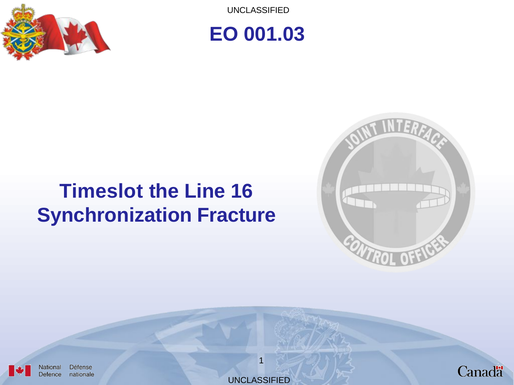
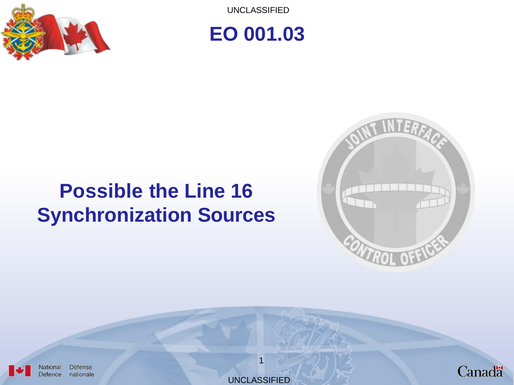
Timeslot: Timeslot -> Possible
Fracture: Fracture -> Sources
